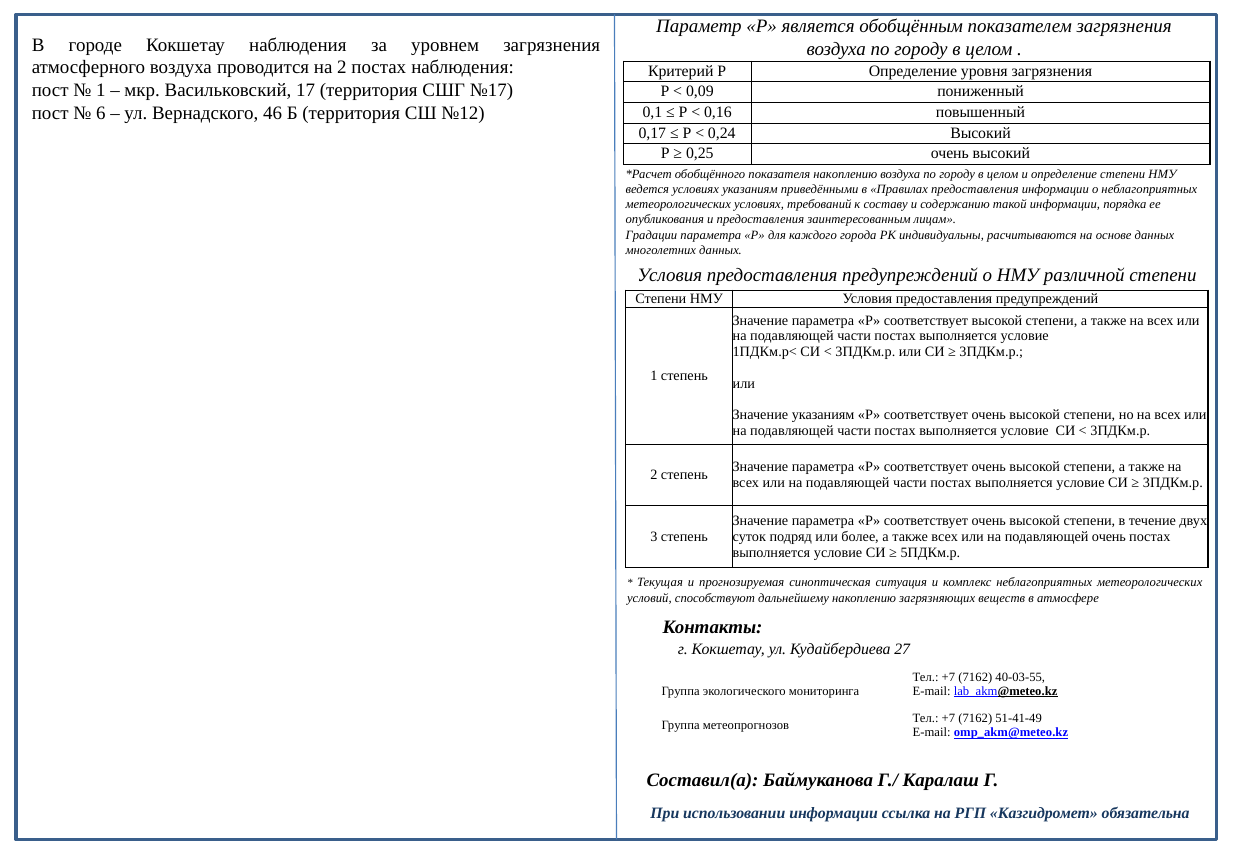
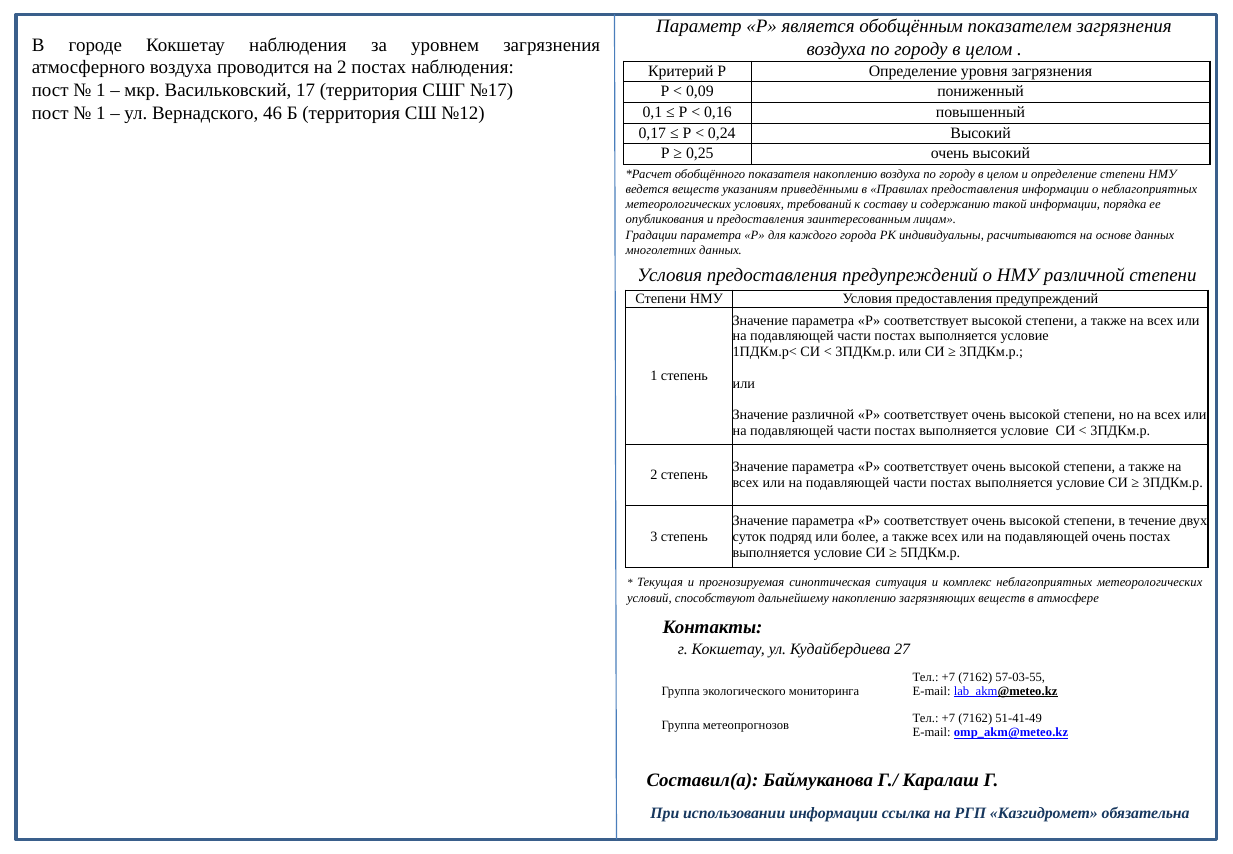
6 at (101, 113): 6 -> 1
ведется условиях: условиях -> веществ
Значение указаниям: указаниям -> различной
40-03-55: 40-03-55 -> 57-03-55
